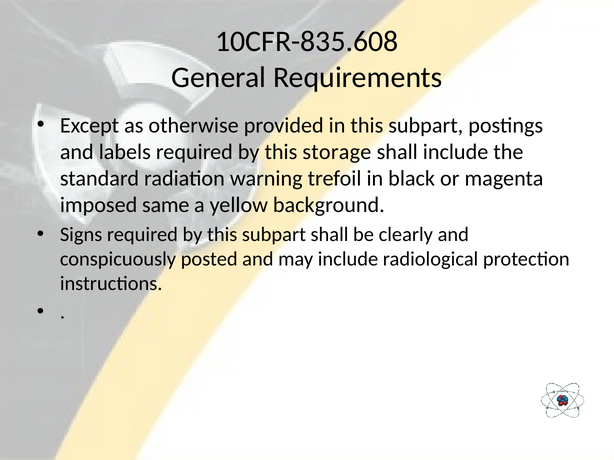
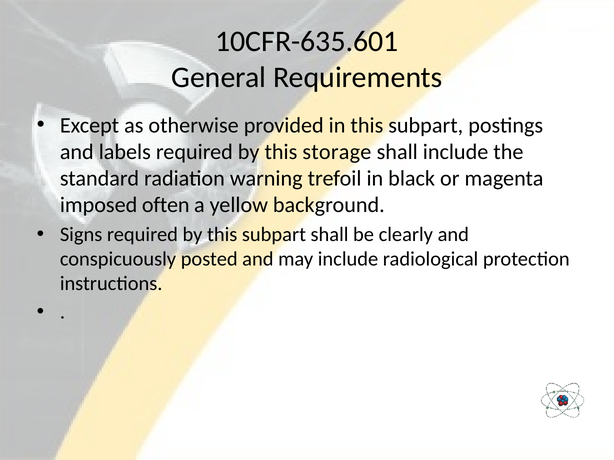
10CFR-835.608: 10CFR-835.608 -> 10CFR-635.601
same: same -> often
